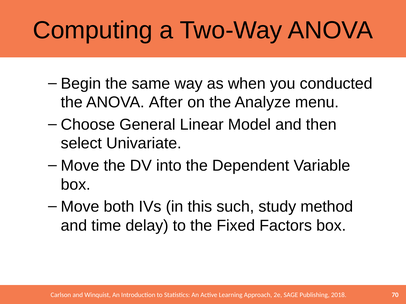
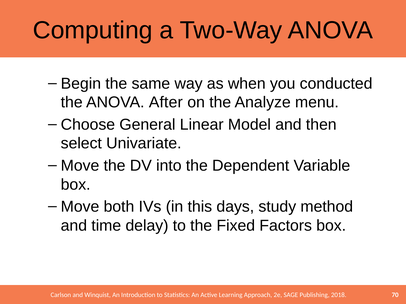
such: such -> days
